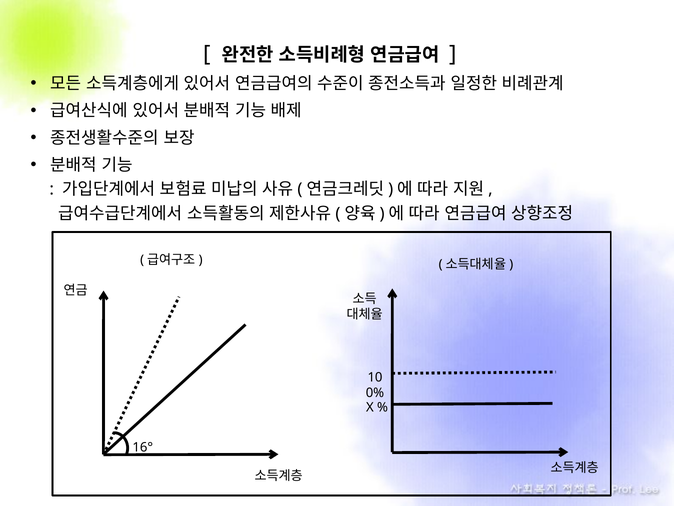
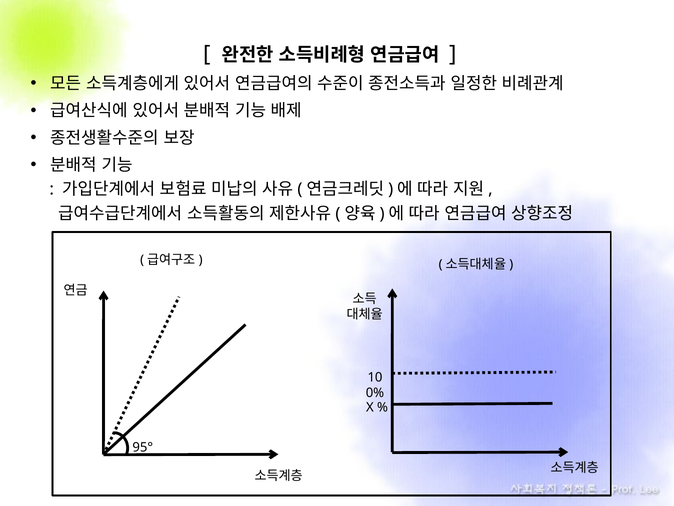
16°: 16° -> 95°
